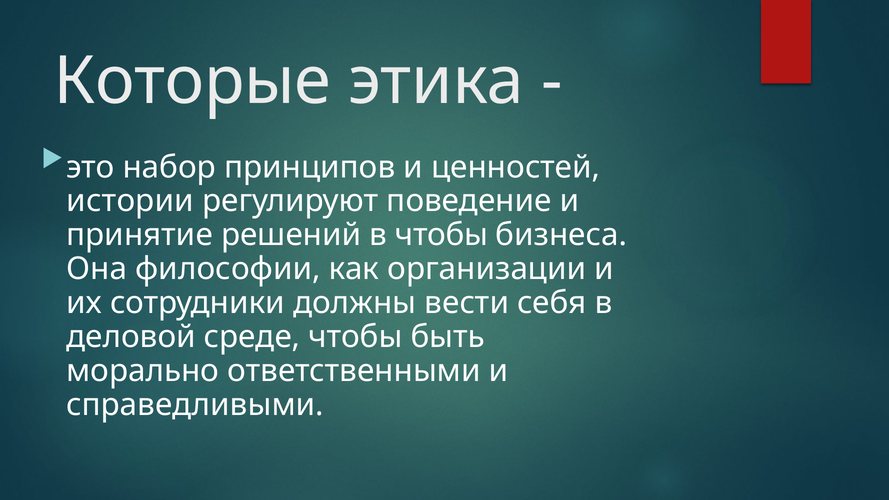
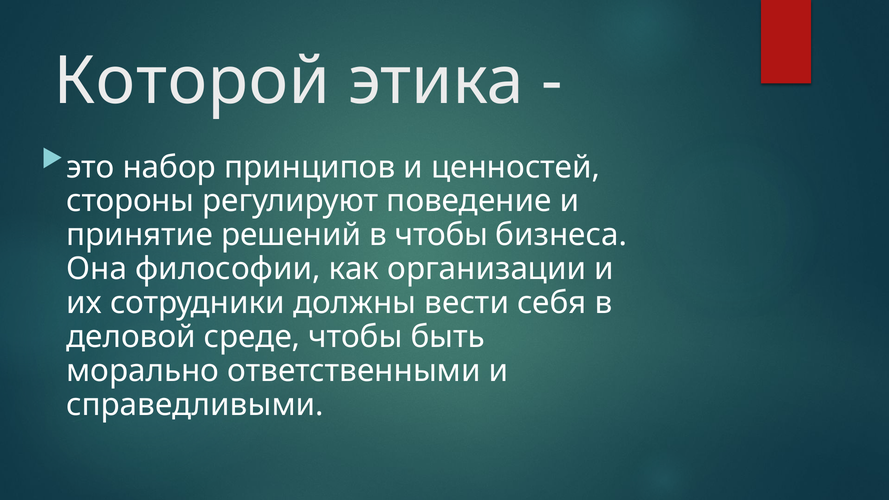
Которые: Которые -> Которой
истории: истории -> стороны
